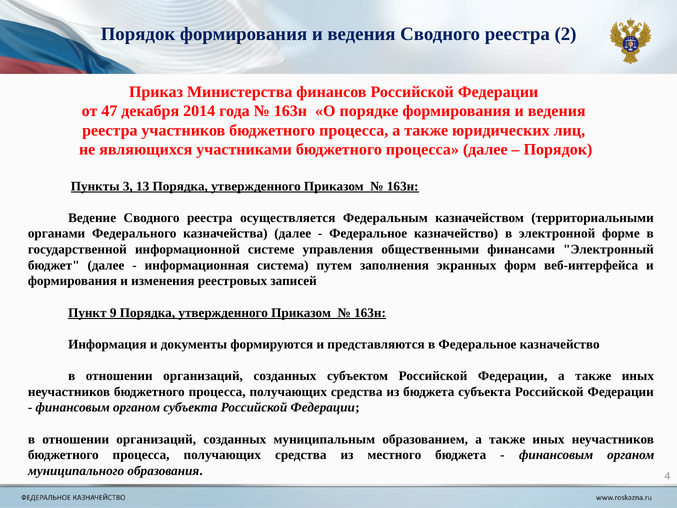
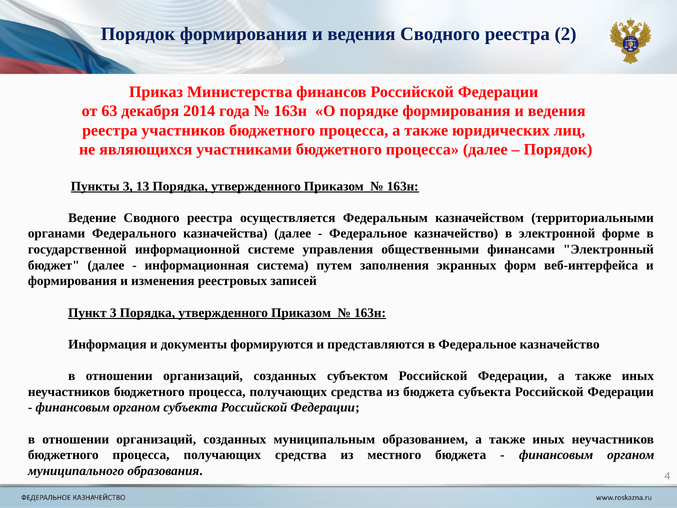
47: 47 -> 63
Пункт 9: 9 -> 3
